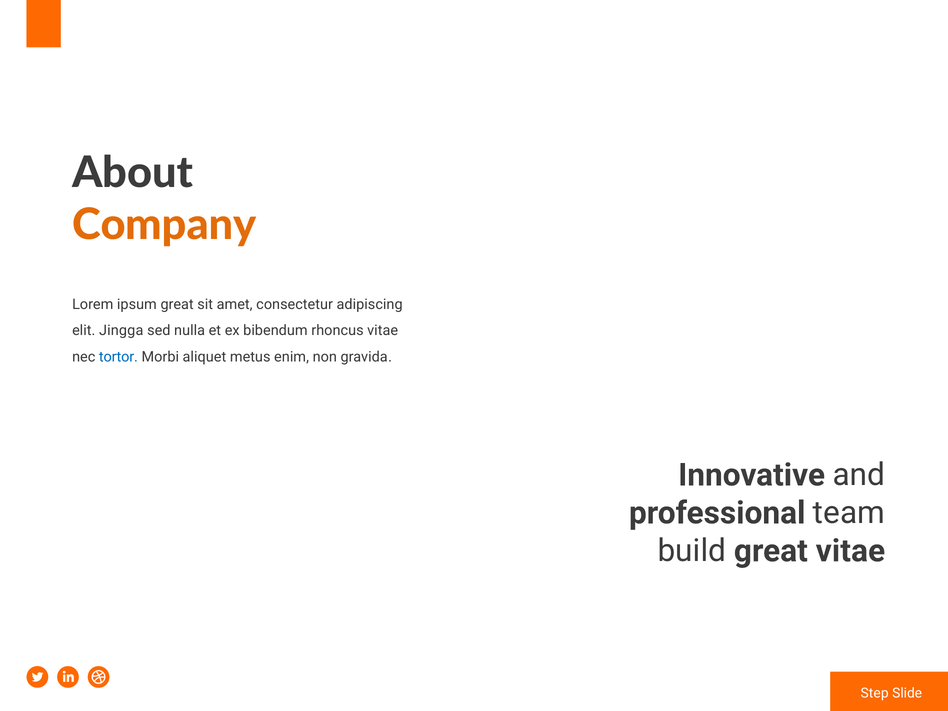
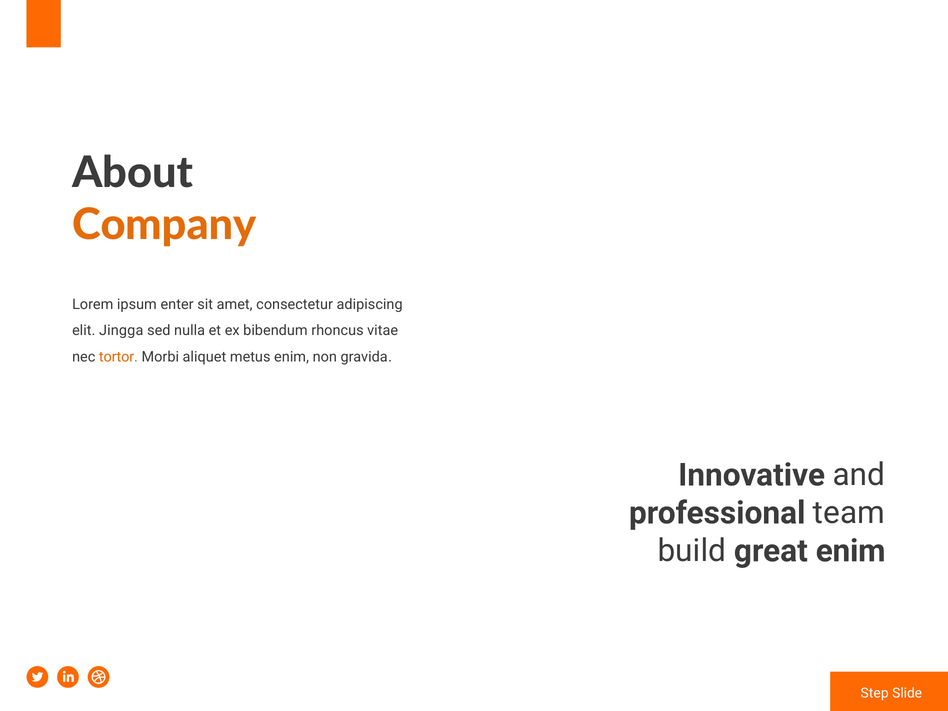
ipsum great: great -> enter
tortor colour: blue -> orange
great vitae: vitae -> enim
